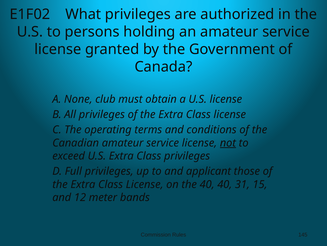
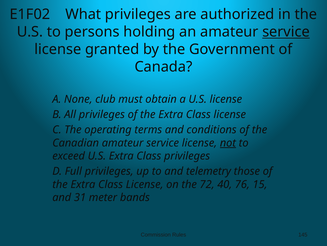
service at (286, 32) underline: none -> present
applicant: applicant -> telemetry
the 40: 40 -> 72
31: 31 -> 76
12: 12 -> 31
